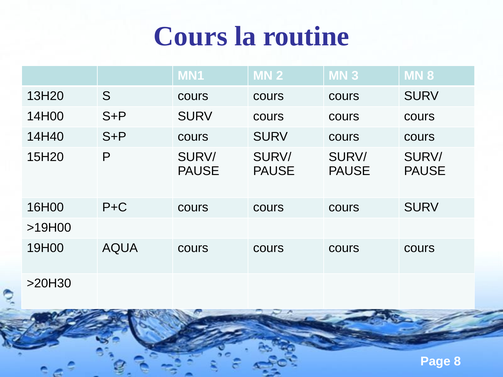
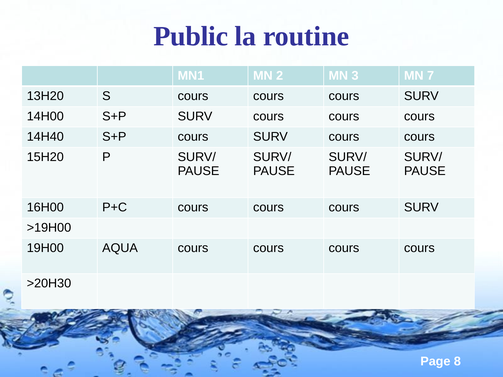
Cours at (191, 36): Cours -> Public
MN 8: 8 -> 7
